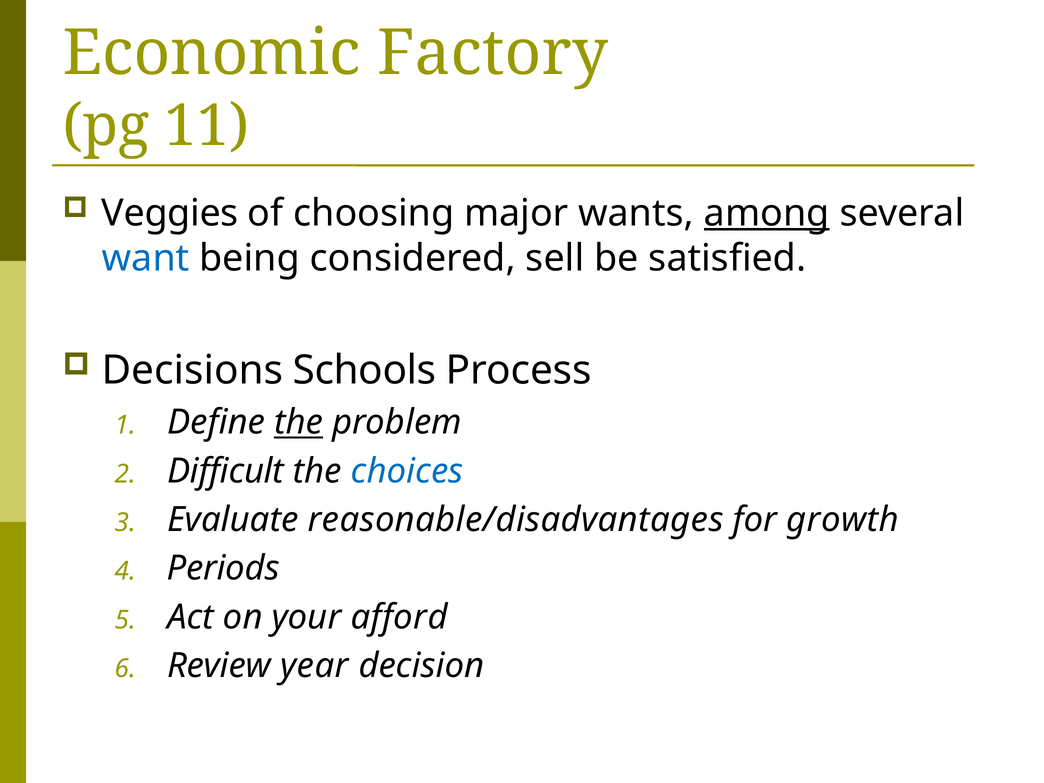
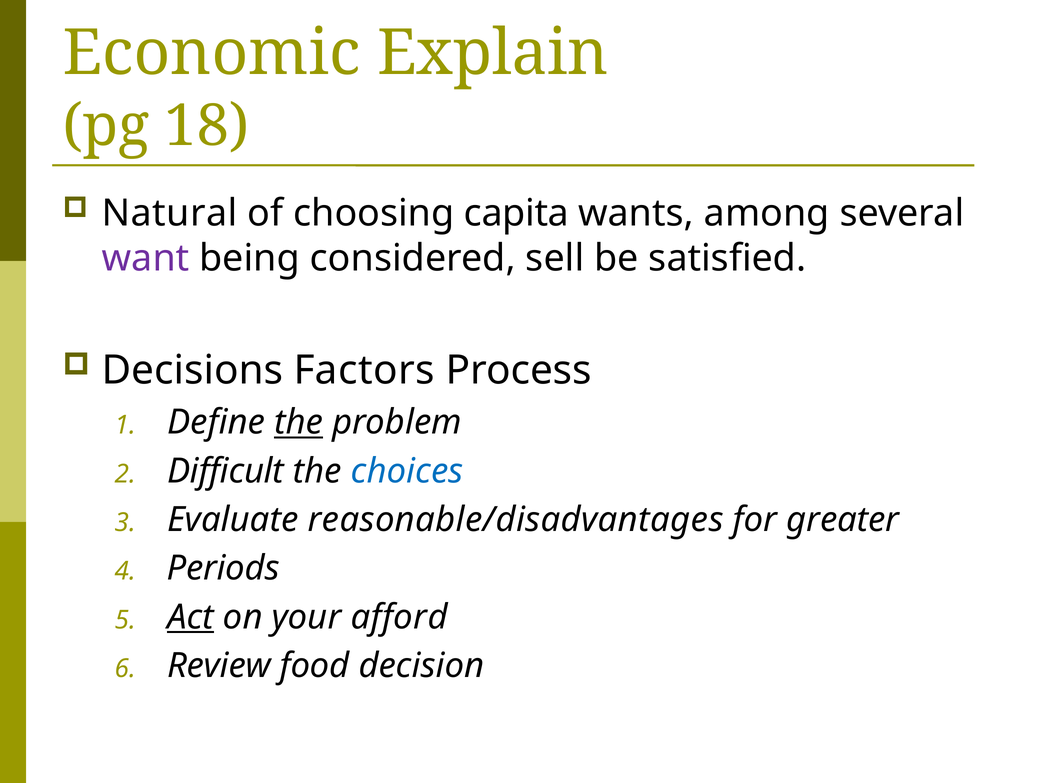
Factory: Factory -> Explain
11: 11 -> 18
Veggies: Veggies -> Natural
major: major -> capita
among underline: present -> none
want colour: blue -> purple
Schools: Schools -> Factors
growth: growth -> greater
Act underline: none -> present
year: year -> food
